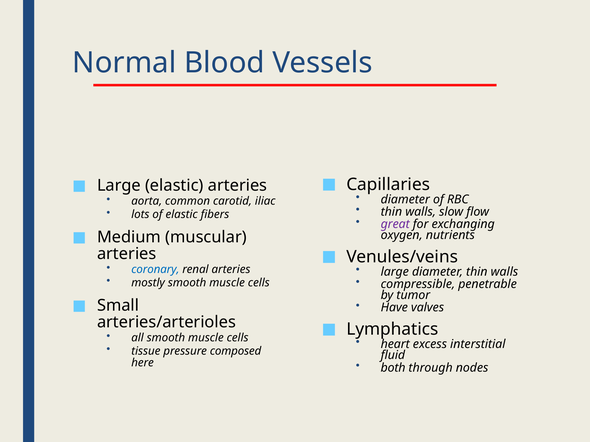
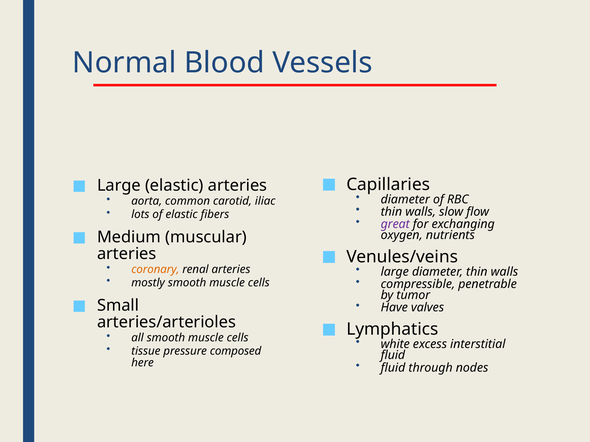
coronary colour: blue -> orange
heart: heart -> white
both at (393, 368): both -> fluid
